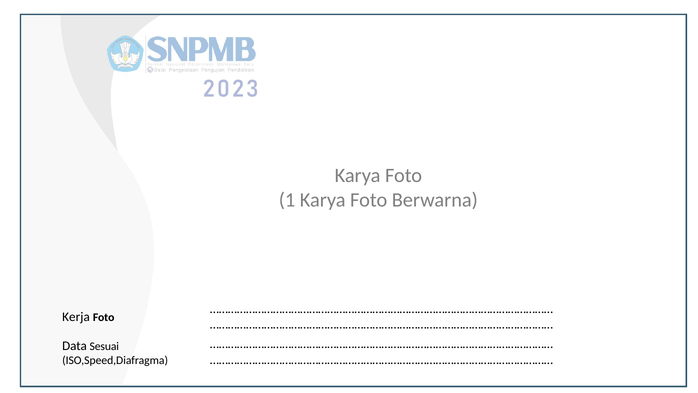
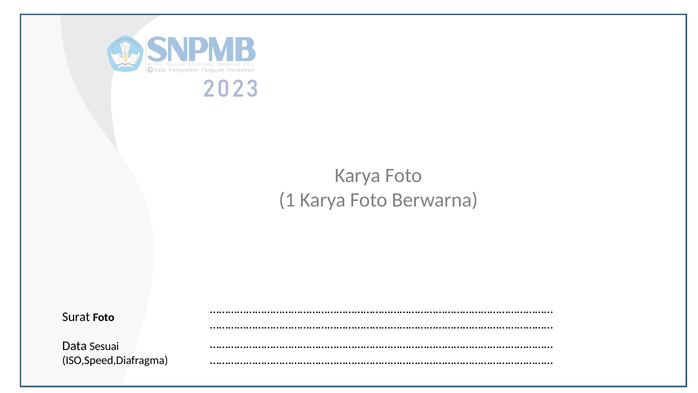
Kerja: Kerja -> Surat
